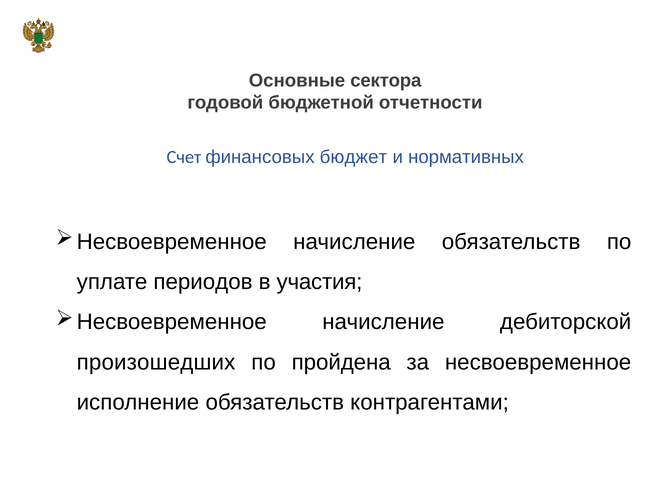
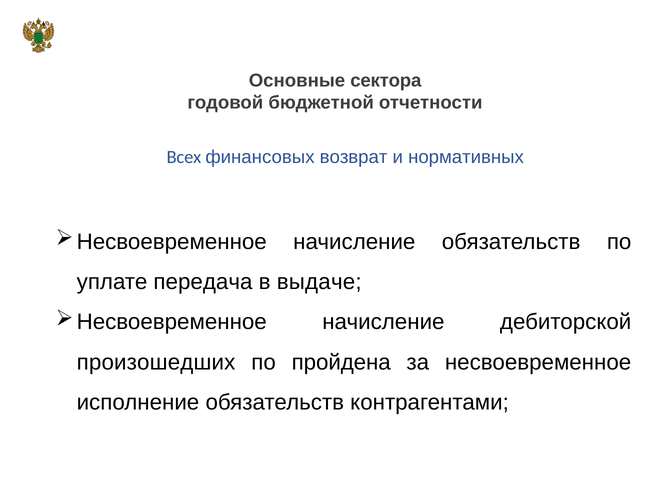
Счет: Счет -> Всех
бюджет: бюджет -> возврат
периодов: периодов -> передача
участия: участия -> выдаче
